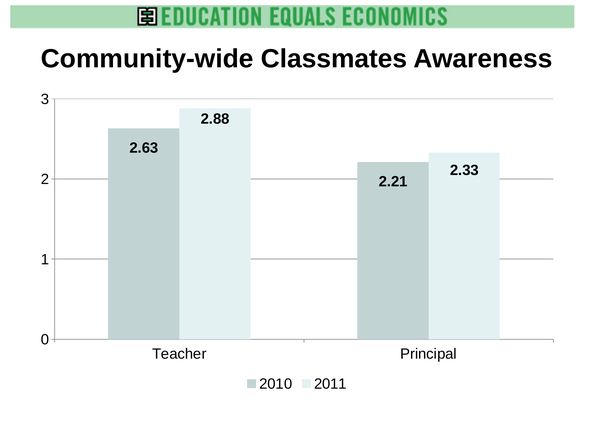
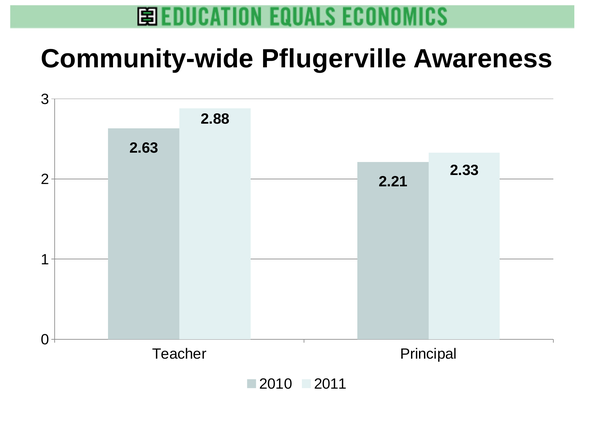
Classmates: Classmates -> Pflugerville
